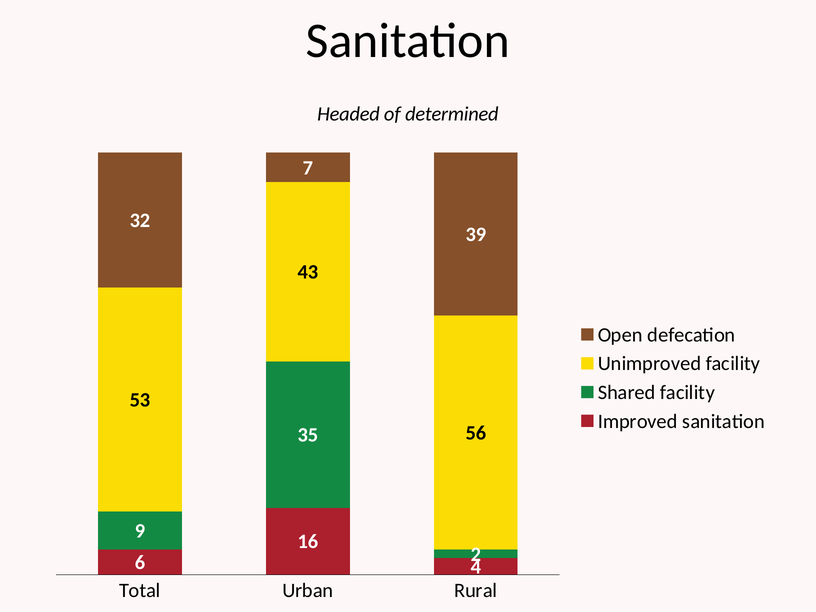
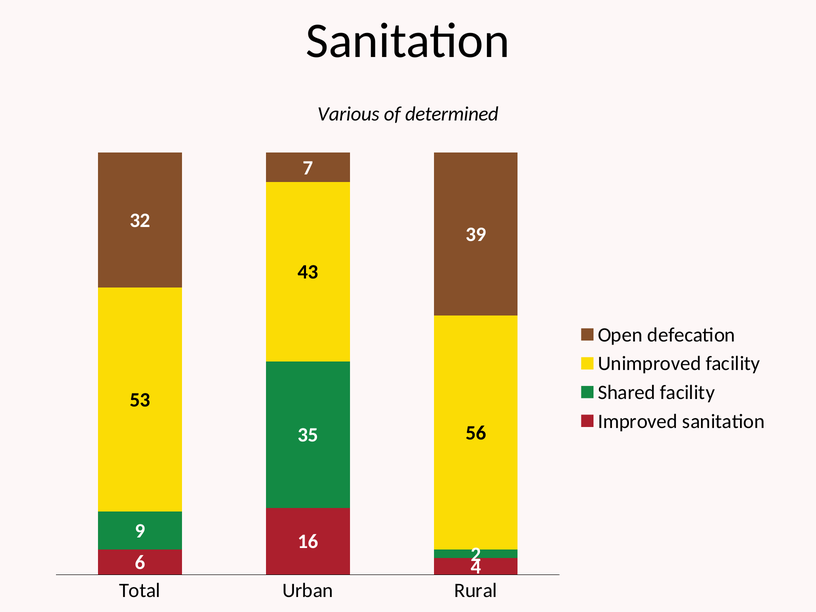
Headed: Headed -> Various
